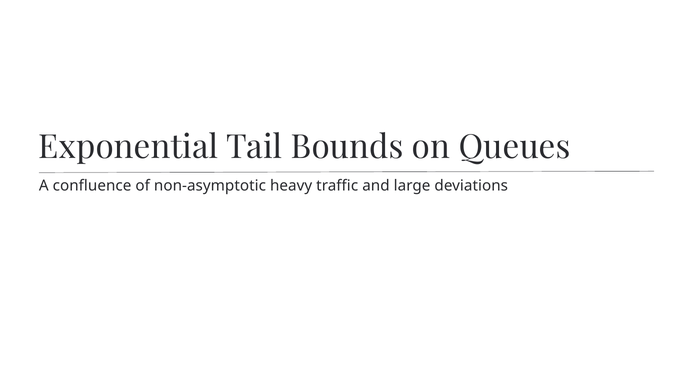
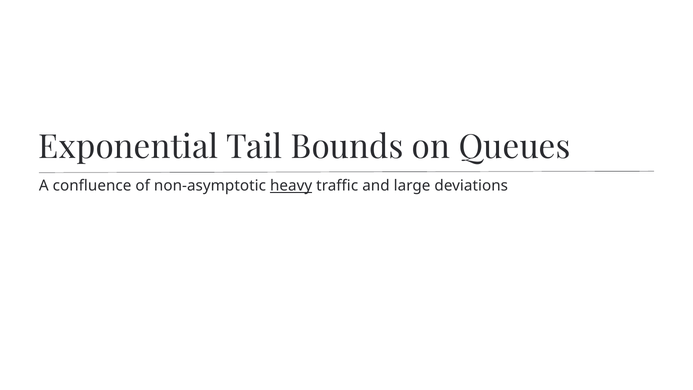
heavy underline: none -> present
